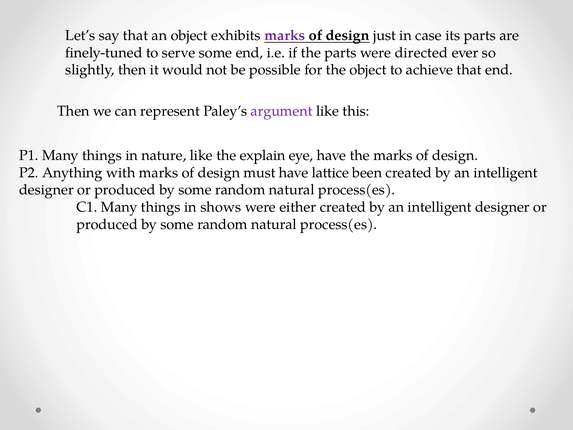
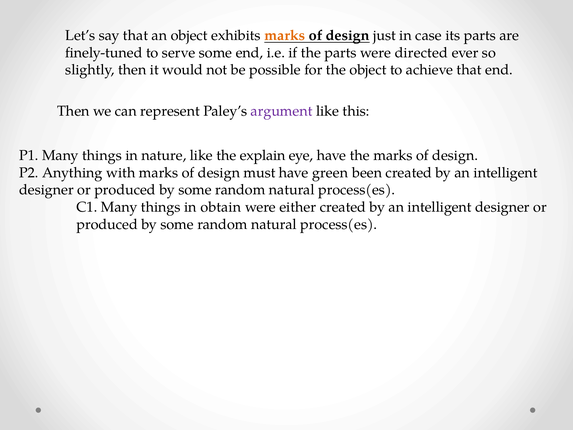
marks at (285, 35) colour: purple -> orange
lattice: lattice -> green
shows: shows -> obtain
